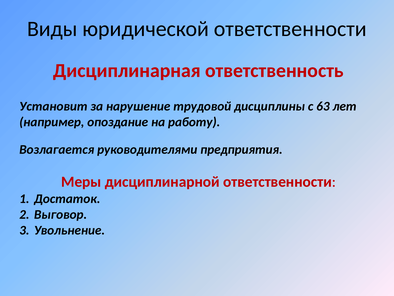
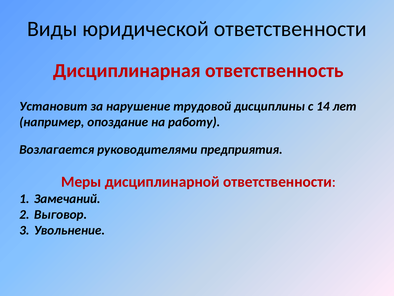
63: 63 -> 14
Достаток: Достаток -> Замечаний
